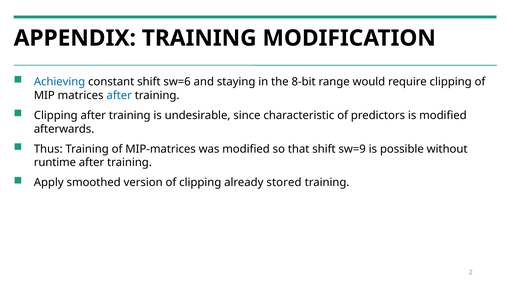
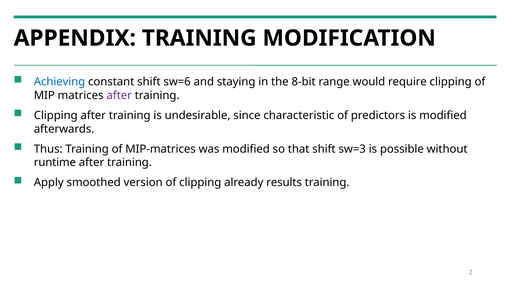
after at (119, 96) colour: blue -> purple
sw=9: sw=9 -> sw=3
stored: stored -> results
